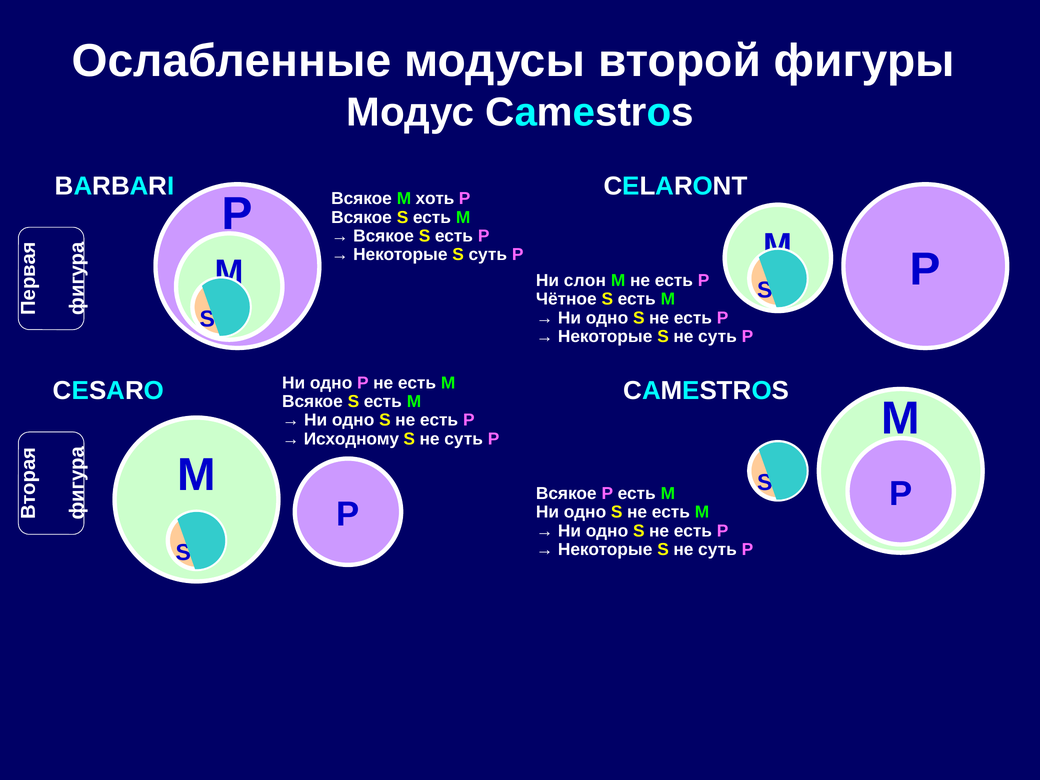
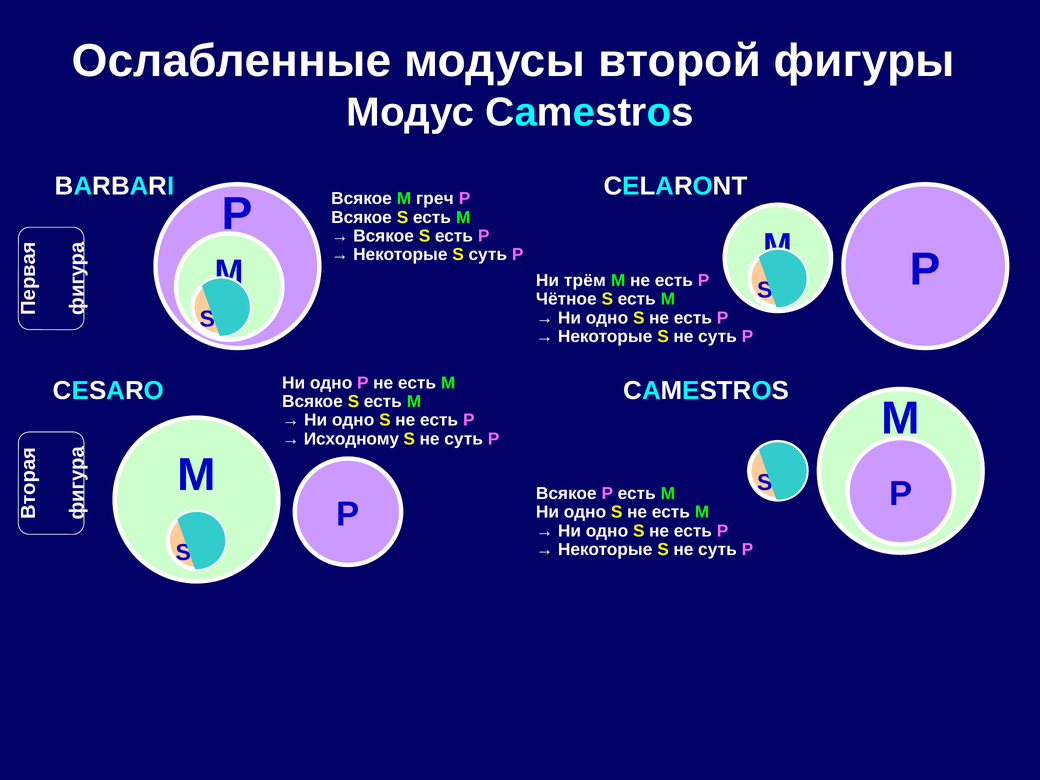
хоть: хоть -> греч
слон: слон -> трём
